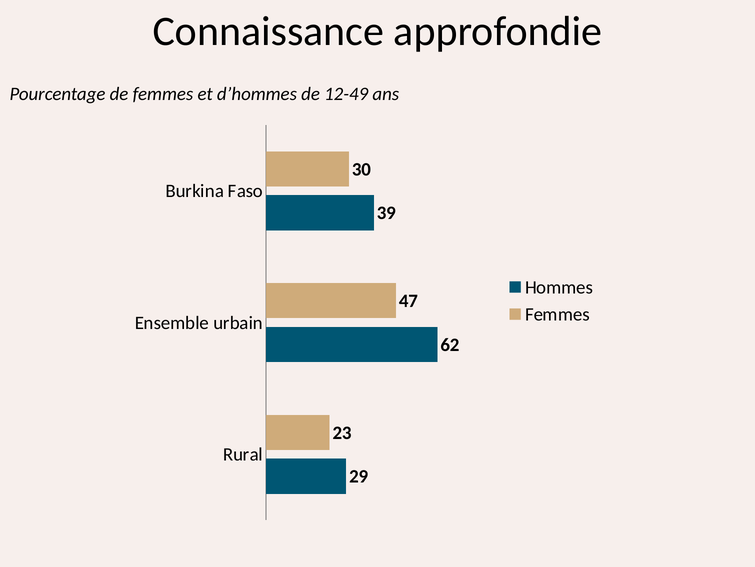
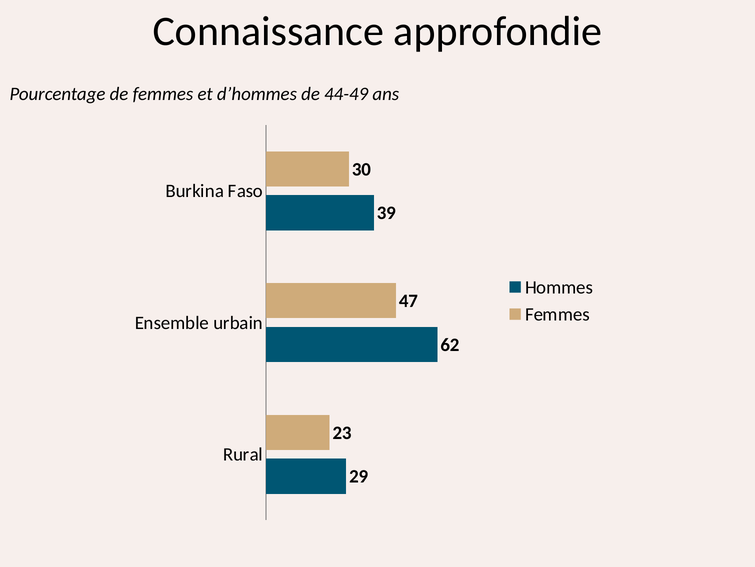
12-49: 12-49 -> 44-49
